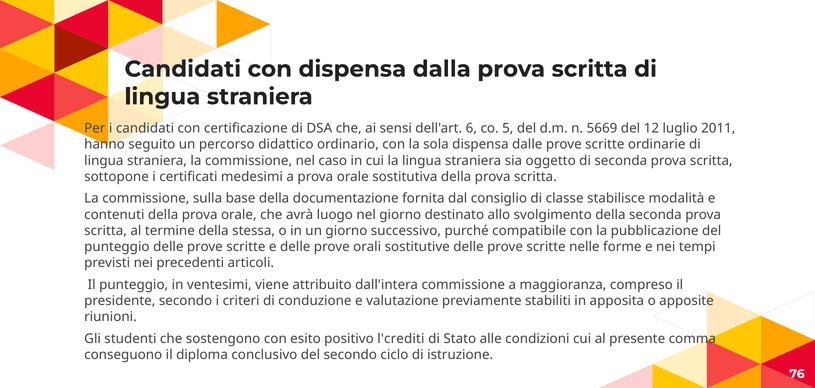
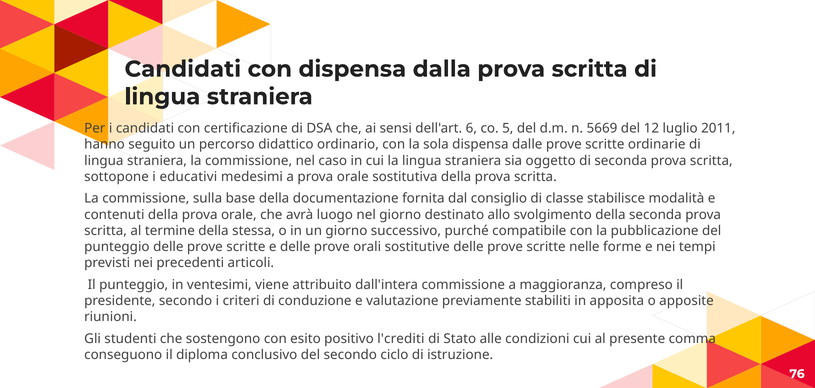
certificati: certificati -> educativi
